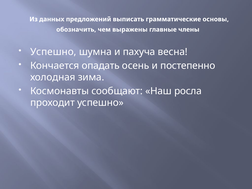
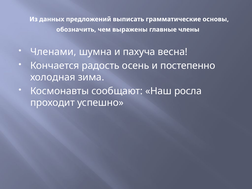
Успешно at (53, 52): Успешно -> Членами
опадать: опадать -> радость
